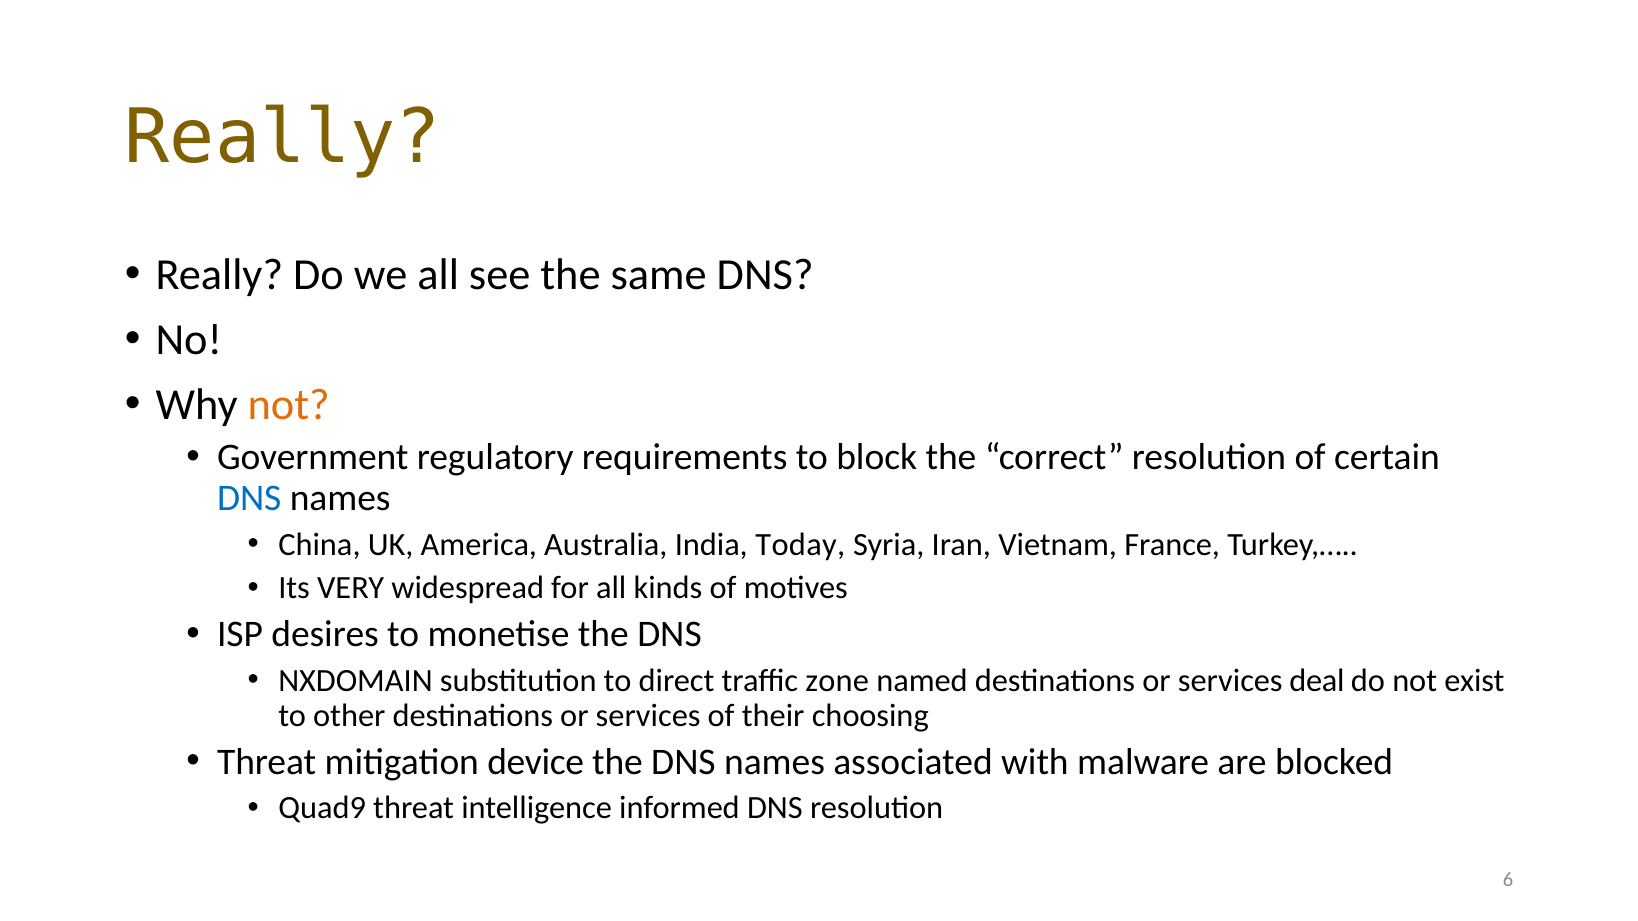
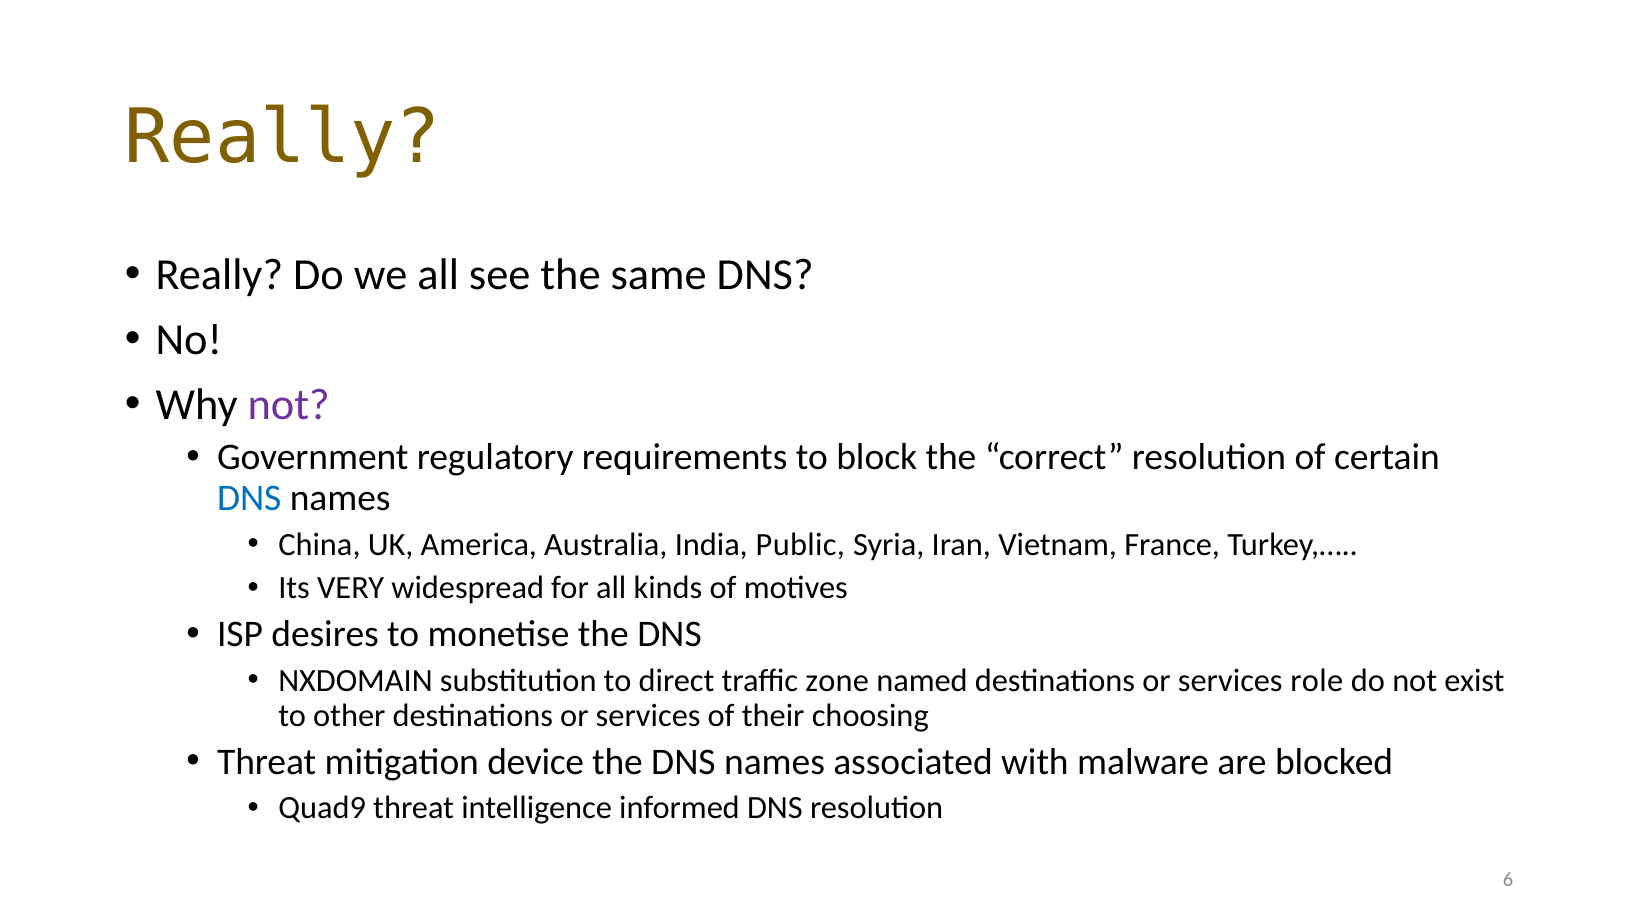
not at (289, 405) colour: orange -> purple
Today: Today -> Public
deal: deal -> role
